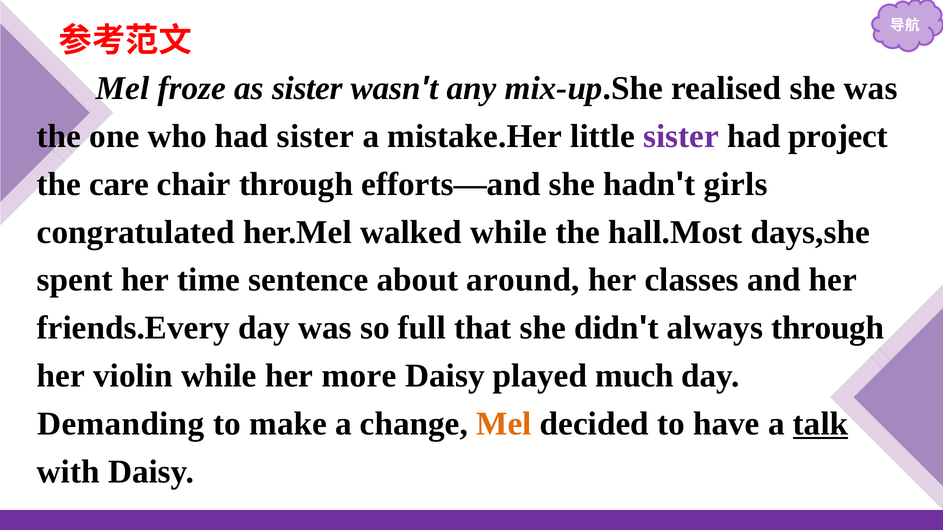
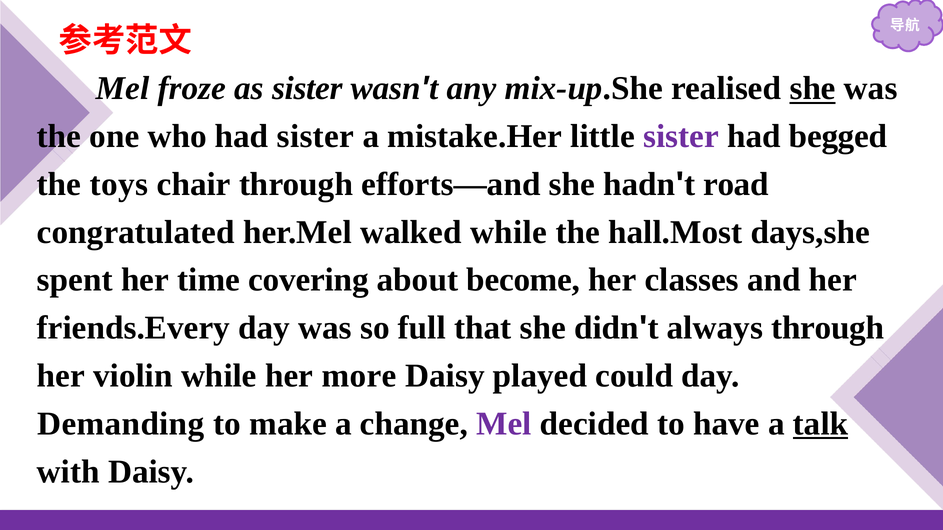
she at (813, 89) underline: none -> present
project: project -> begged
care: care -> toys
girls: girls -> road
sentence: sentence -> covering
around: around -> become
much: much -> could
Mel at (504, 424) colour: orange -> purple
